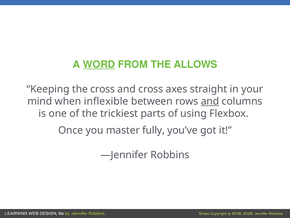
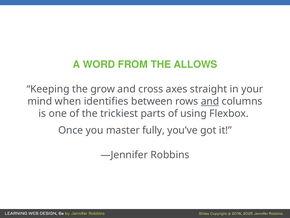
WORD underline: present -> none
the cross: cross -> grow
inflexible: inflexible -> identifies
